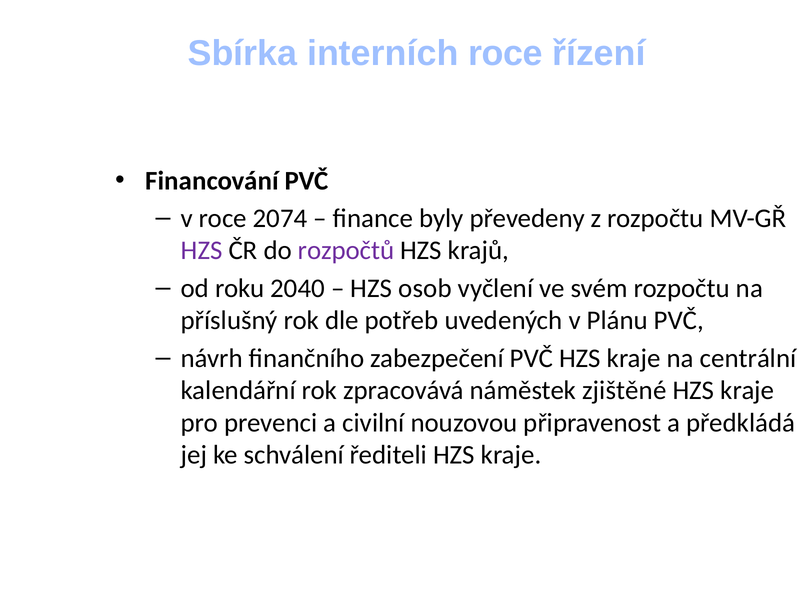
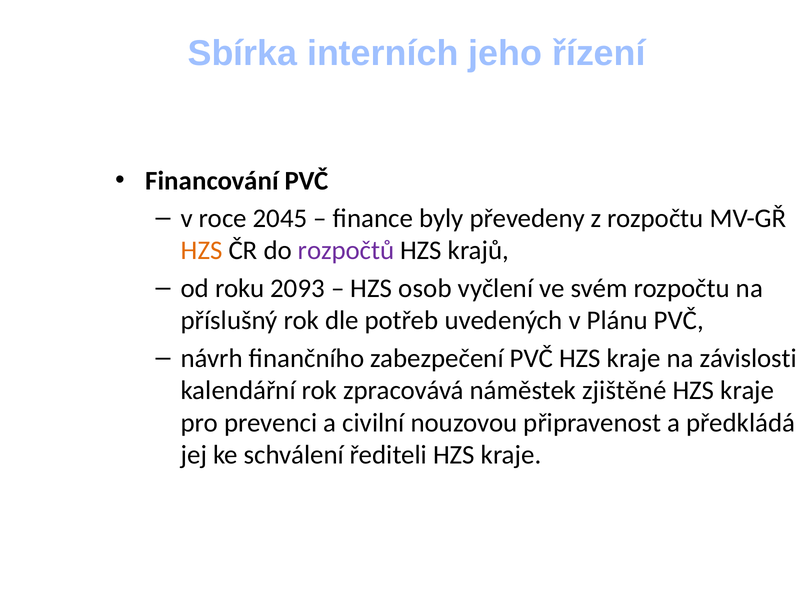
interních roce: roce -> jeho
2074: 2074 -> 2045
HZS at (202, 251) colour: purple -> orange
2040: 2040 -> 2093
centrální: centrální -> závislosti
